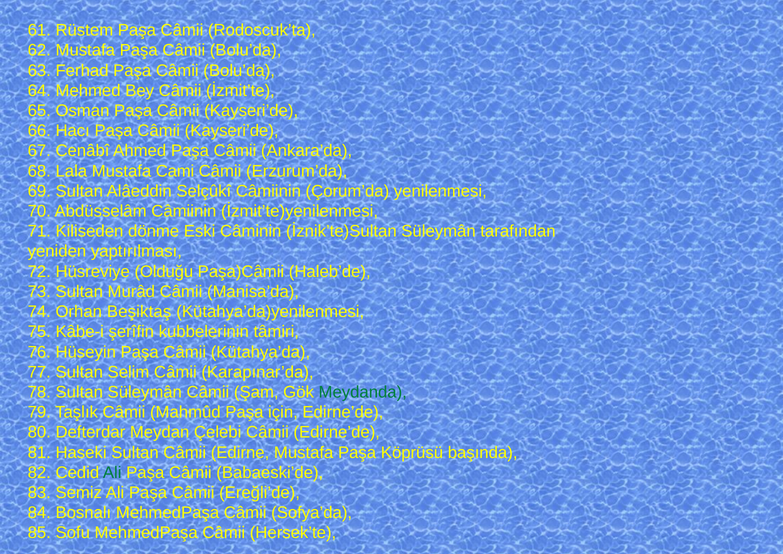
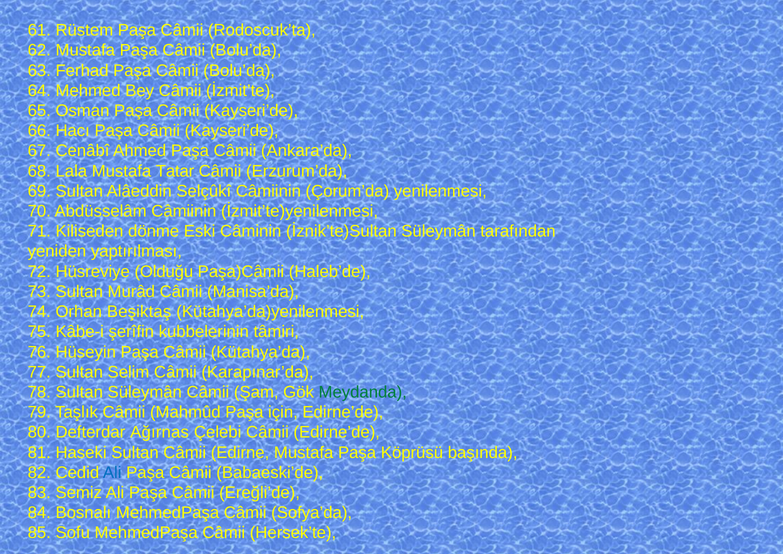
Cami: Cami -> Tatar
Meydan: Meydan -> Ağırnas
Ali at (112, 472) colour: green -> blue
